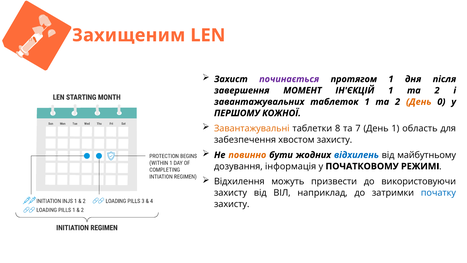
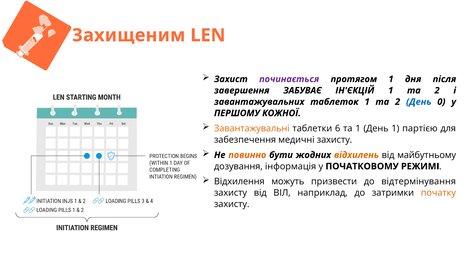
МОМЕНТ: МОМЕНТ -> ЗАБУВАЄ
День at (419, 102) colour: orange -> blue
8: 8 -> 6
та 7: 7 -> 1
область: область -> партією
хвостом: хвостом -> медичні
відхилень colour: blue -> orange
використовуючи: використовуючи -> відтермінування
початку colour: blue -> orange
